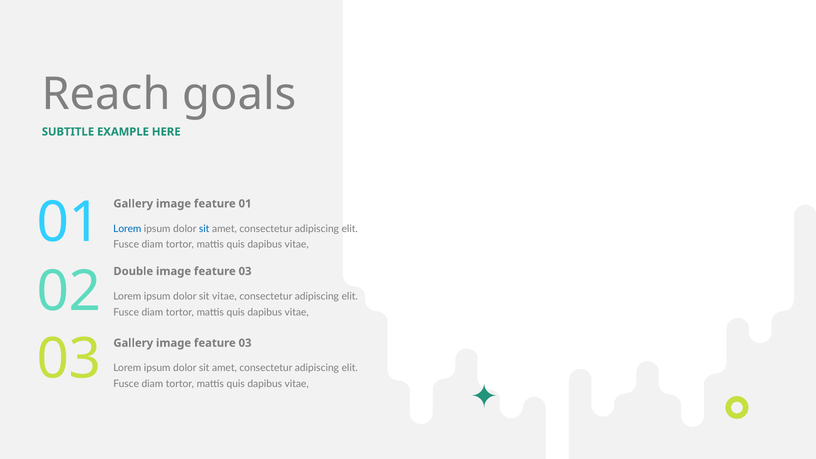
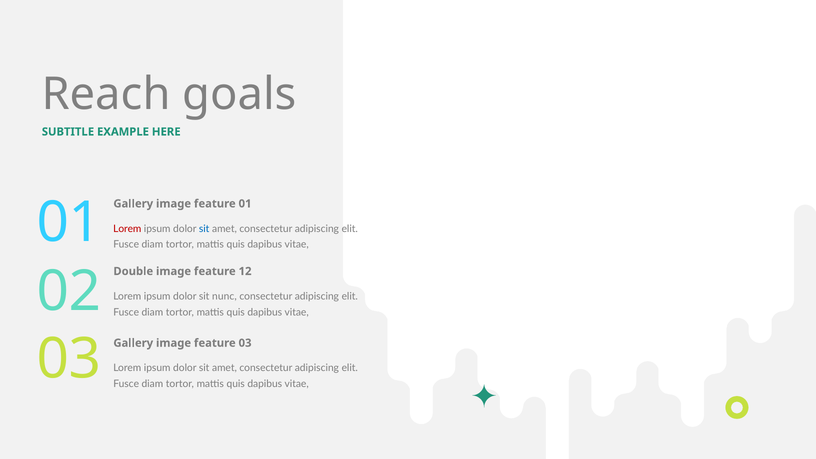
Lorem at (127, 229) colour: blue -> red
03 at (245, 271): 03 -> 12
sit vitae: vitae -> nunc
